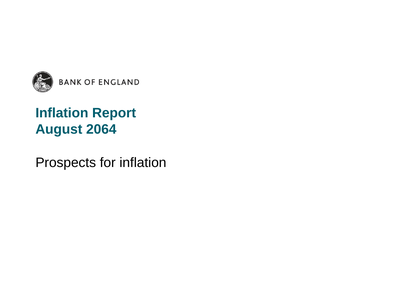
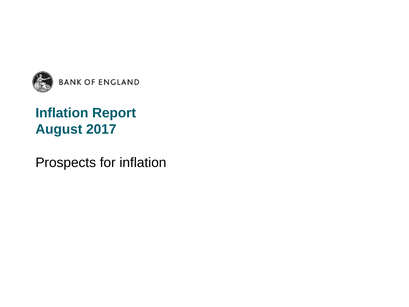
2064: 2064 -> 2017
